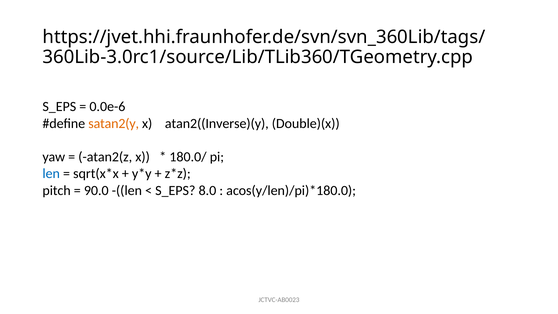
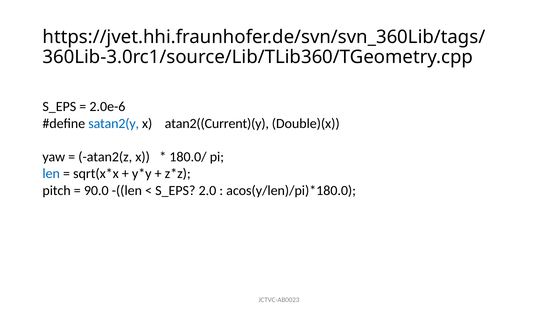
0.0e-6: 0.0e-6 -> 2.0e-6
satan2(y colour: orange -> blue
atan2((Inverse)(y: atan2((Inverse)(y -> atan2((Current)(y
8.0: 8.0 -> 2.0
